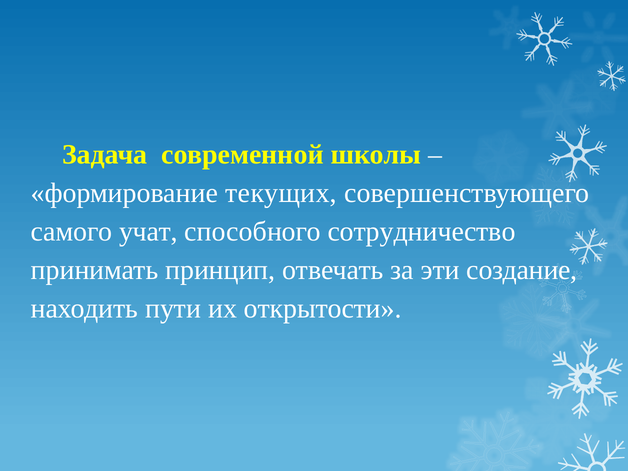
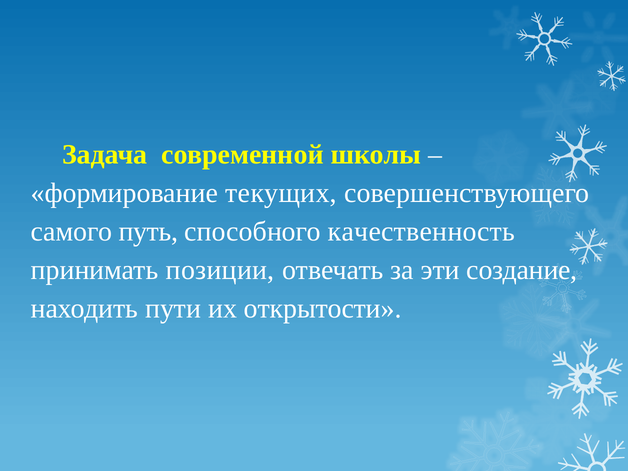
учат: учат -> путь
сотрудничество: сотрудничество -> качественность
принцип: принцип -> позиции
